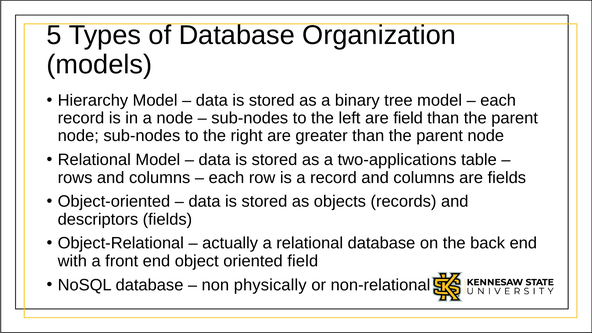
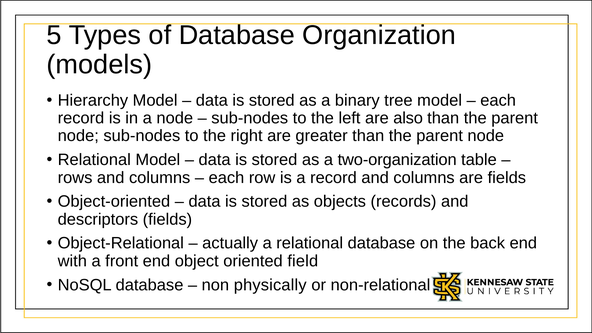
are field: field -> also
two-applications: two-applications -> two-organization
